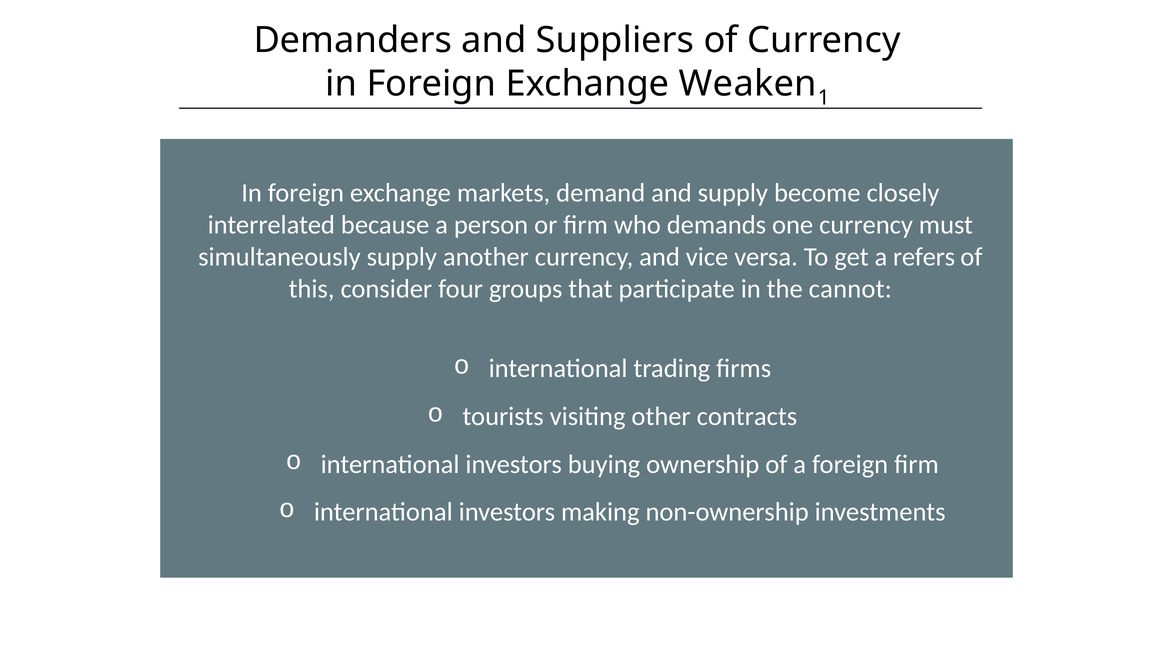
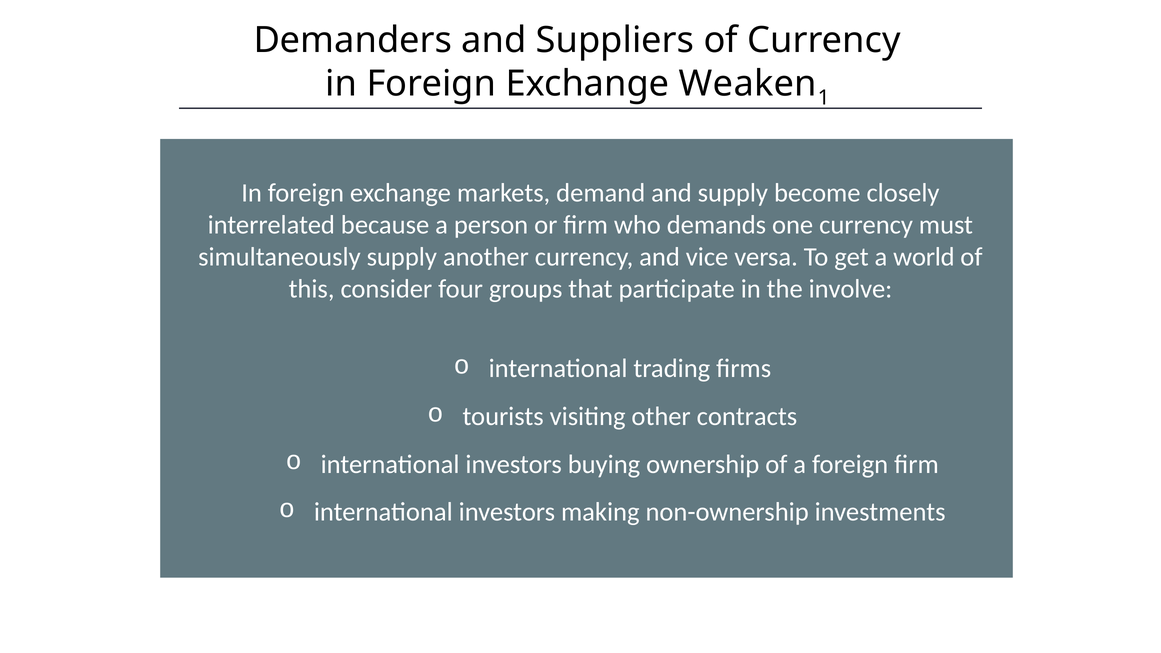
refers: refers -> world
cannot: cannot -> involve
